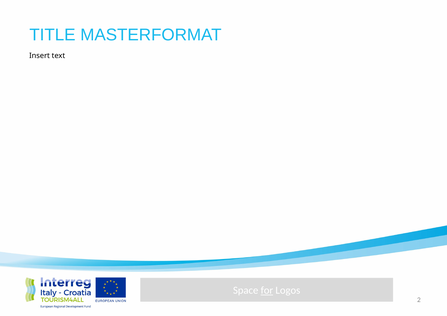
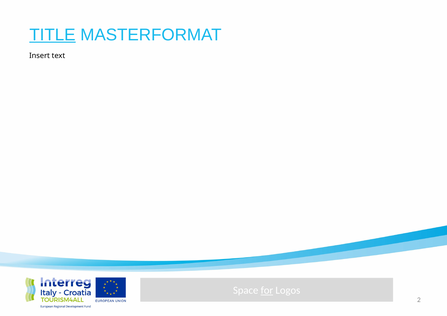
TITLE underline: none -> present
